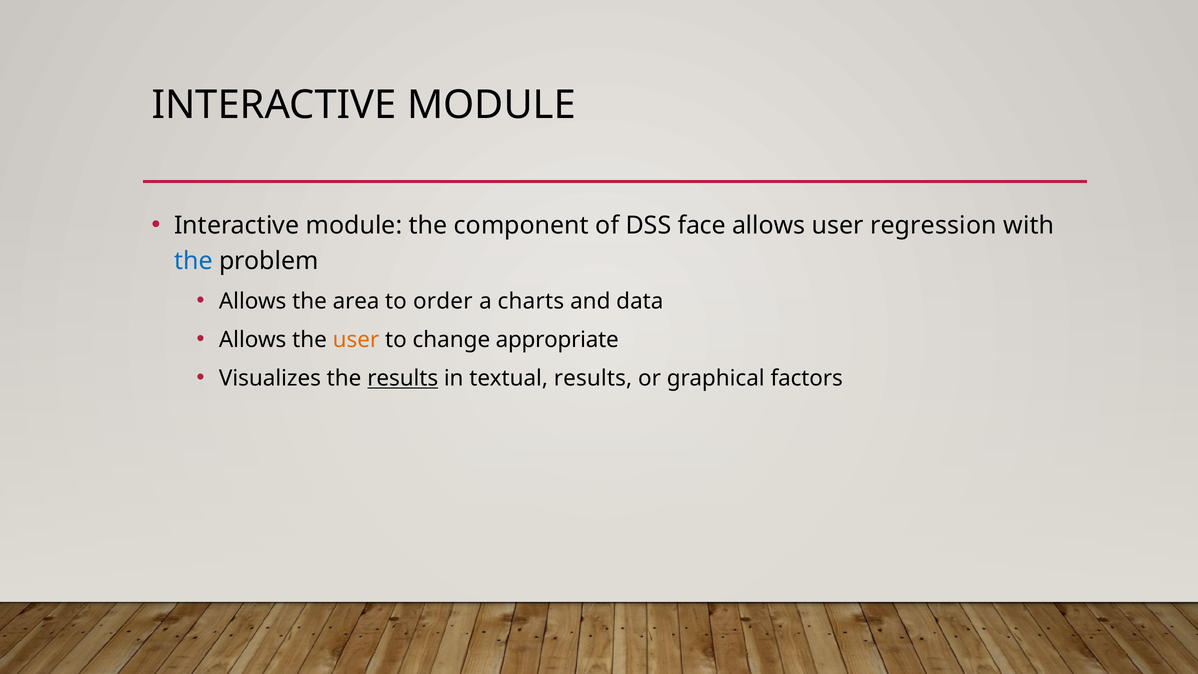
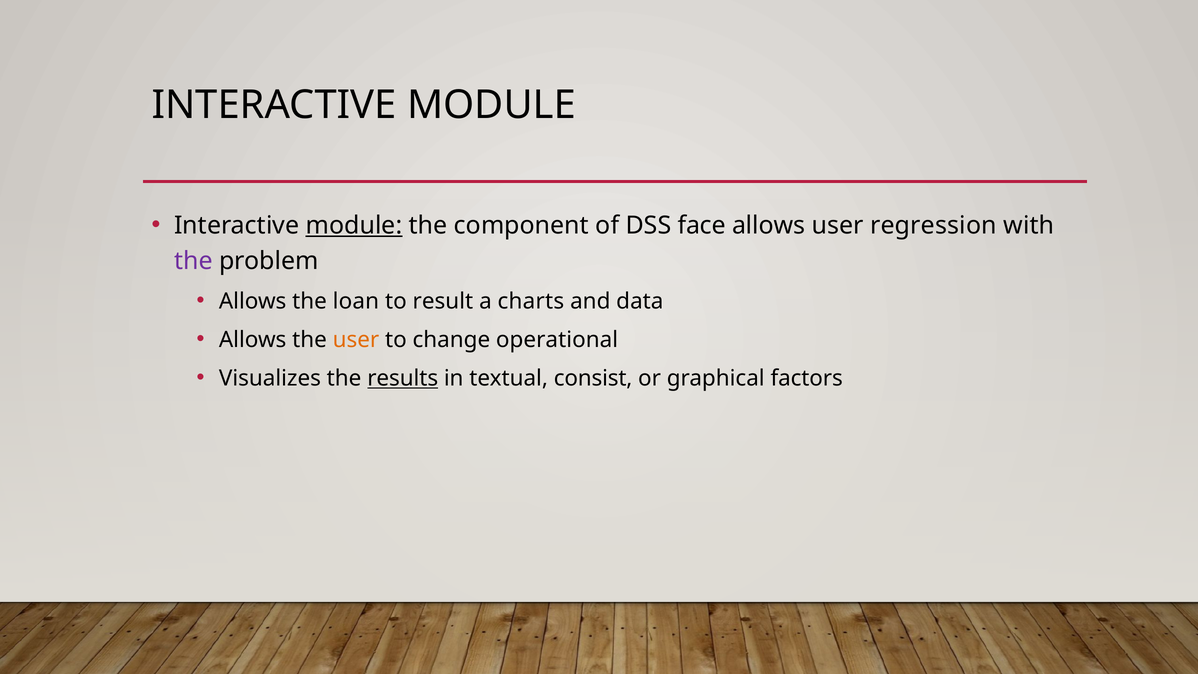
module at (354, 225) underline: none -> present
the at (193, 261) colour: blue -> purple
area: area -> loan
order: order -> result
appropriate: appropriate -> operational
textual results: results -> consist
